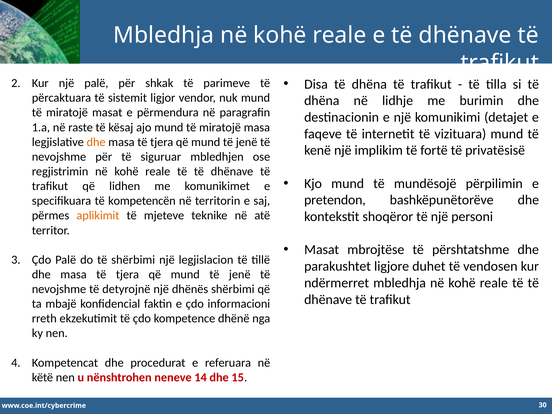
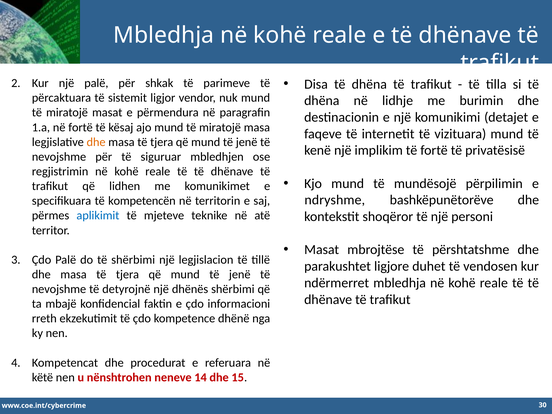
në raste: raste -> fortë
pretendon: pretendon -> ndryshme
aplikimit colour: orange -> blue
